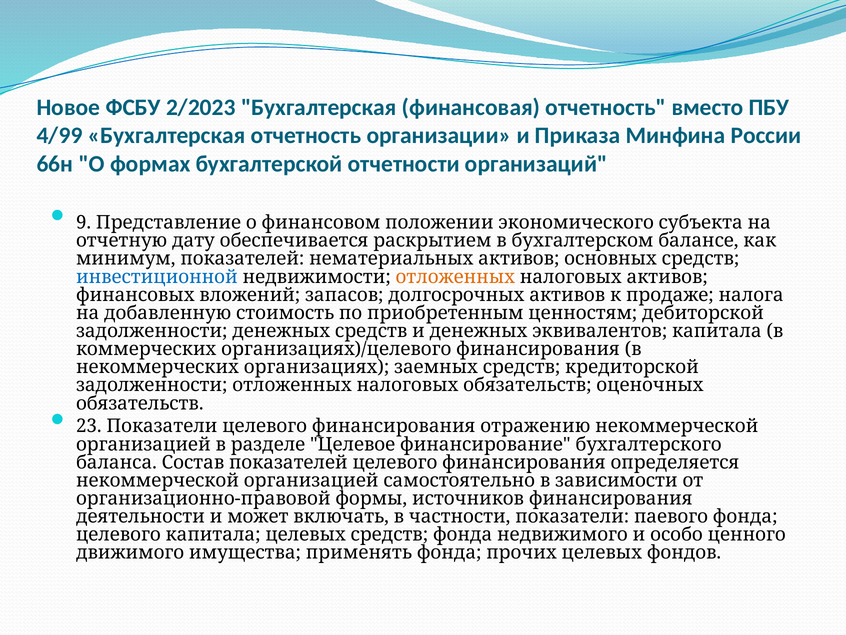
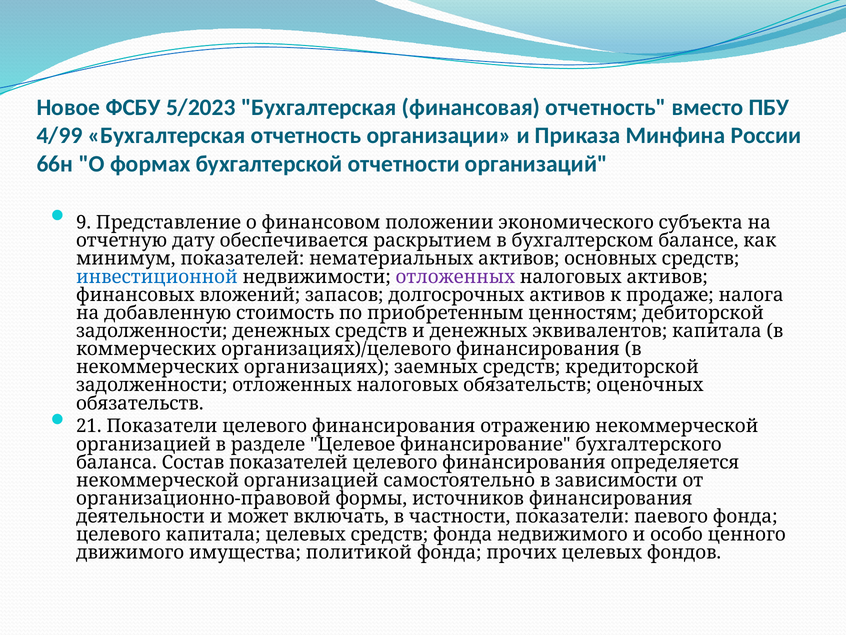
2/2023: 2/2023 -> 5/2023
отложенных at (455, 277) colour: orange -> purple
23: 23 -> 21
применять: применять -> политикой
